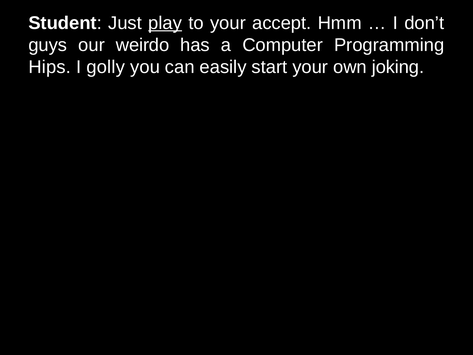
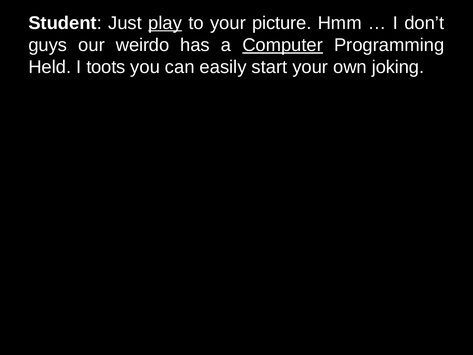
accept: accept -> picture
Computer underline: none -> present
Hips: Hips -> Held
golly: golly -> toots
